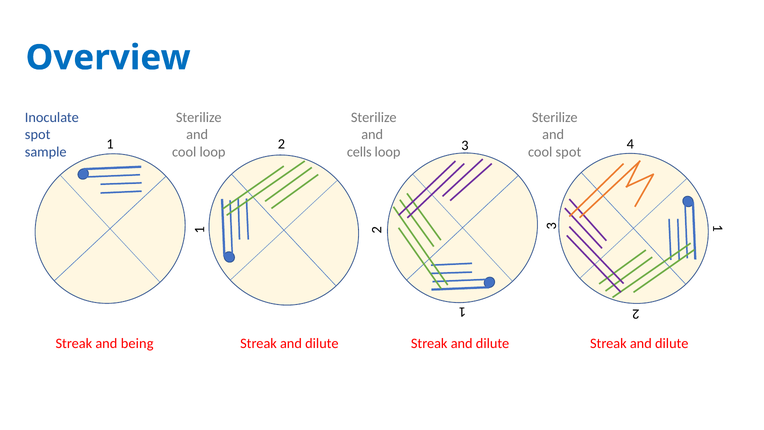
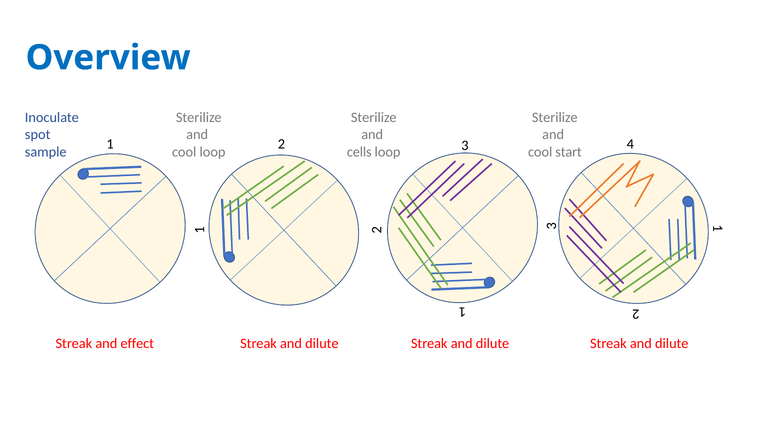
cool spot: spot -> start
being: being -> effect
